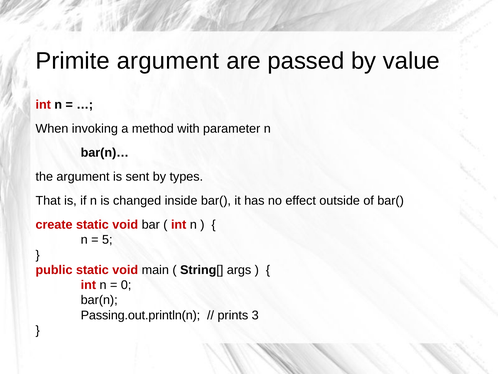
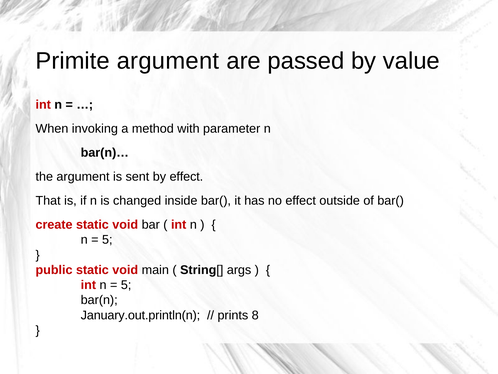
by types: types -> effect
0 at (126, 285): 0 -> 5
Passing.out.println(n: Passing.out.println(n -> January.out.println(n
3: 3 -> 8
